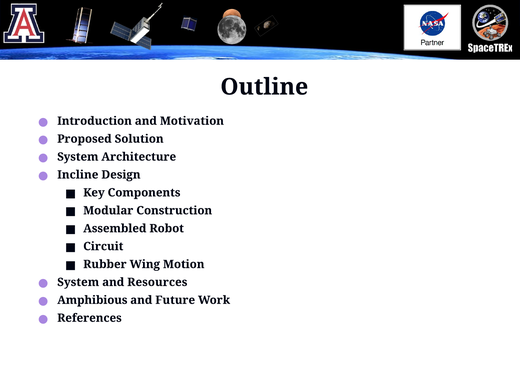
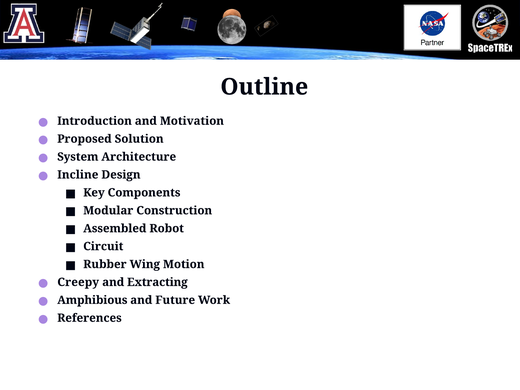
System at (78, 282): System -> Creepy
Resources: Resources -> Extracting
